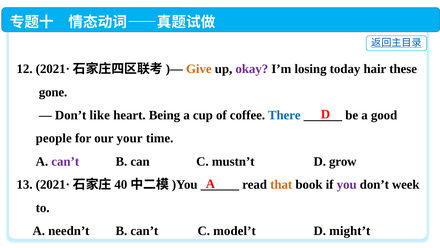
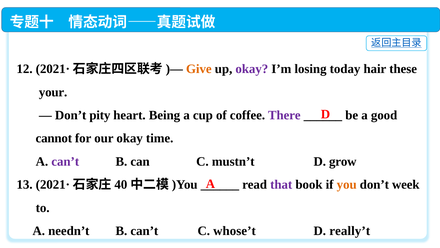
gone: gone -> your
like: like -> pity
There colour: blue -> purple
people: people -> cannot
our your: your -> okay
that colour: orange -> purple
you colour: purple -> orange
model’t: model’t -> whose’t
might’t: might’t -> really’t
